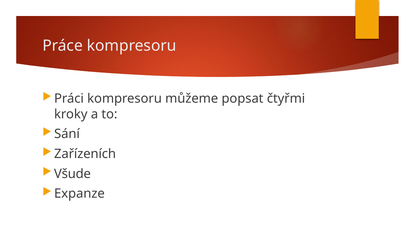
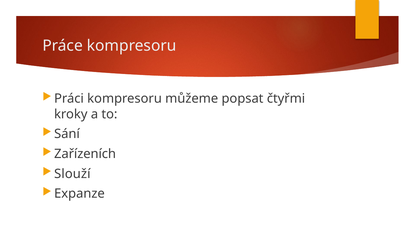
Všude: Všude -> Slouží
